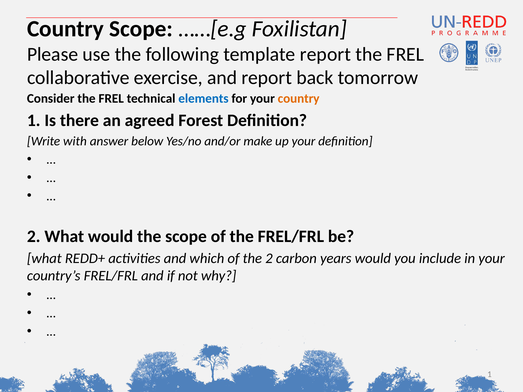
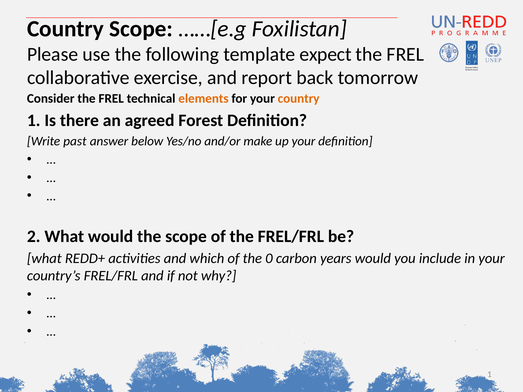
template report: report -> expect
elements colour: blue -> orange
with: with -> past
the 2: 2 -> 0
